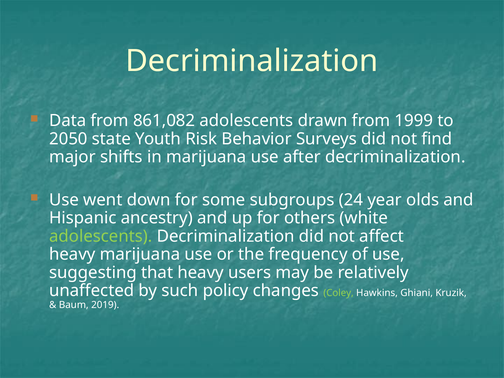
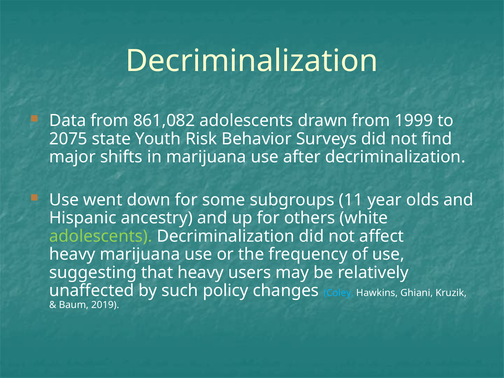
2050: 2050 -> 2075
24: 24 -> 11
Coley colour: light green -> light blue
